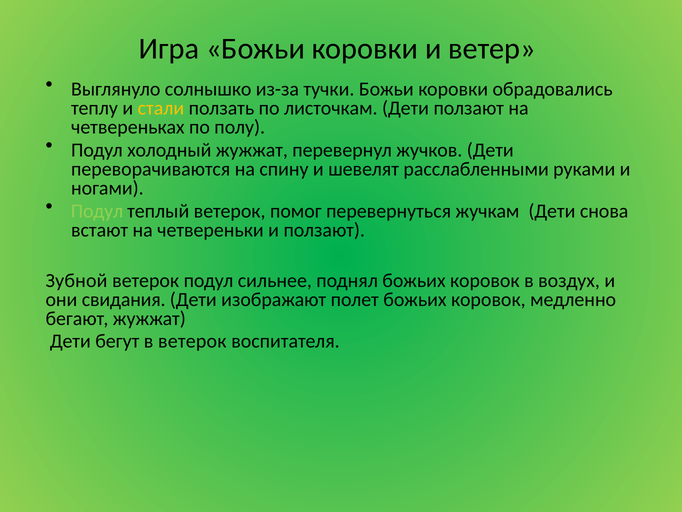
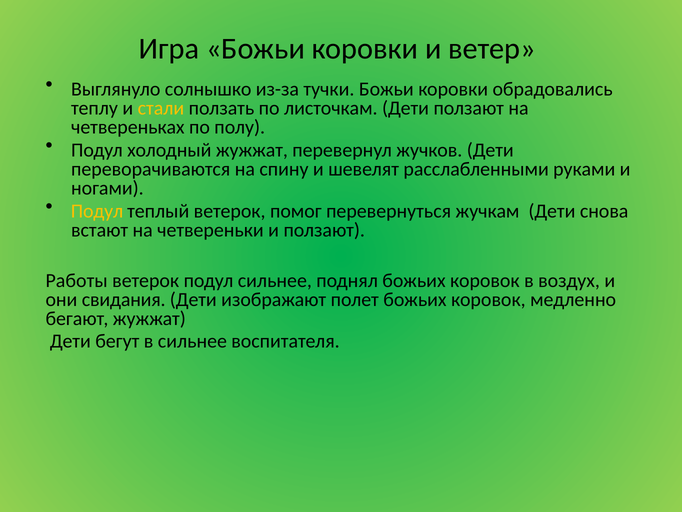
Подул at (97, 211) colour: light green -> yellow
Зубной: Зубной -> Работы
в ветерок: ветерок -> сильнее
